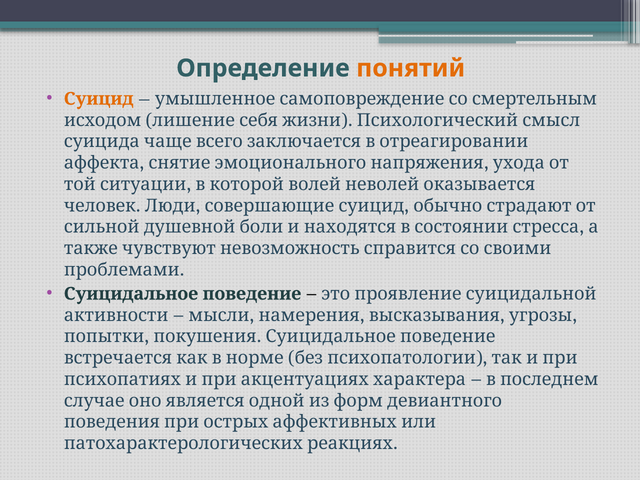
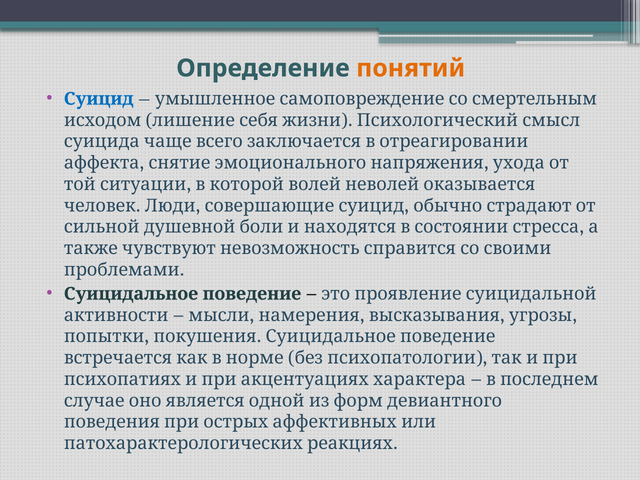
Суицид colour: orange -> blue
